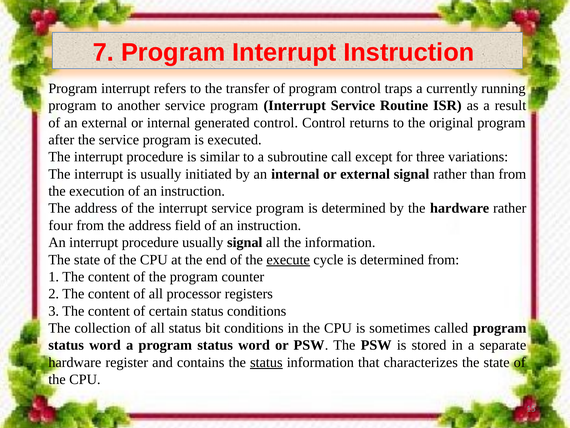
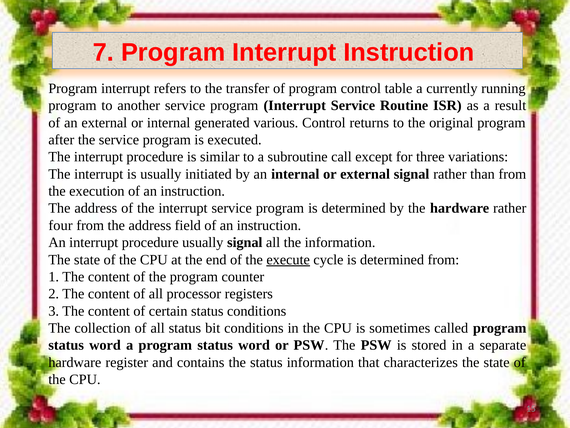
traps: traps -> table
generated control: control -> various
status at (266, 362) underline: present -> none
